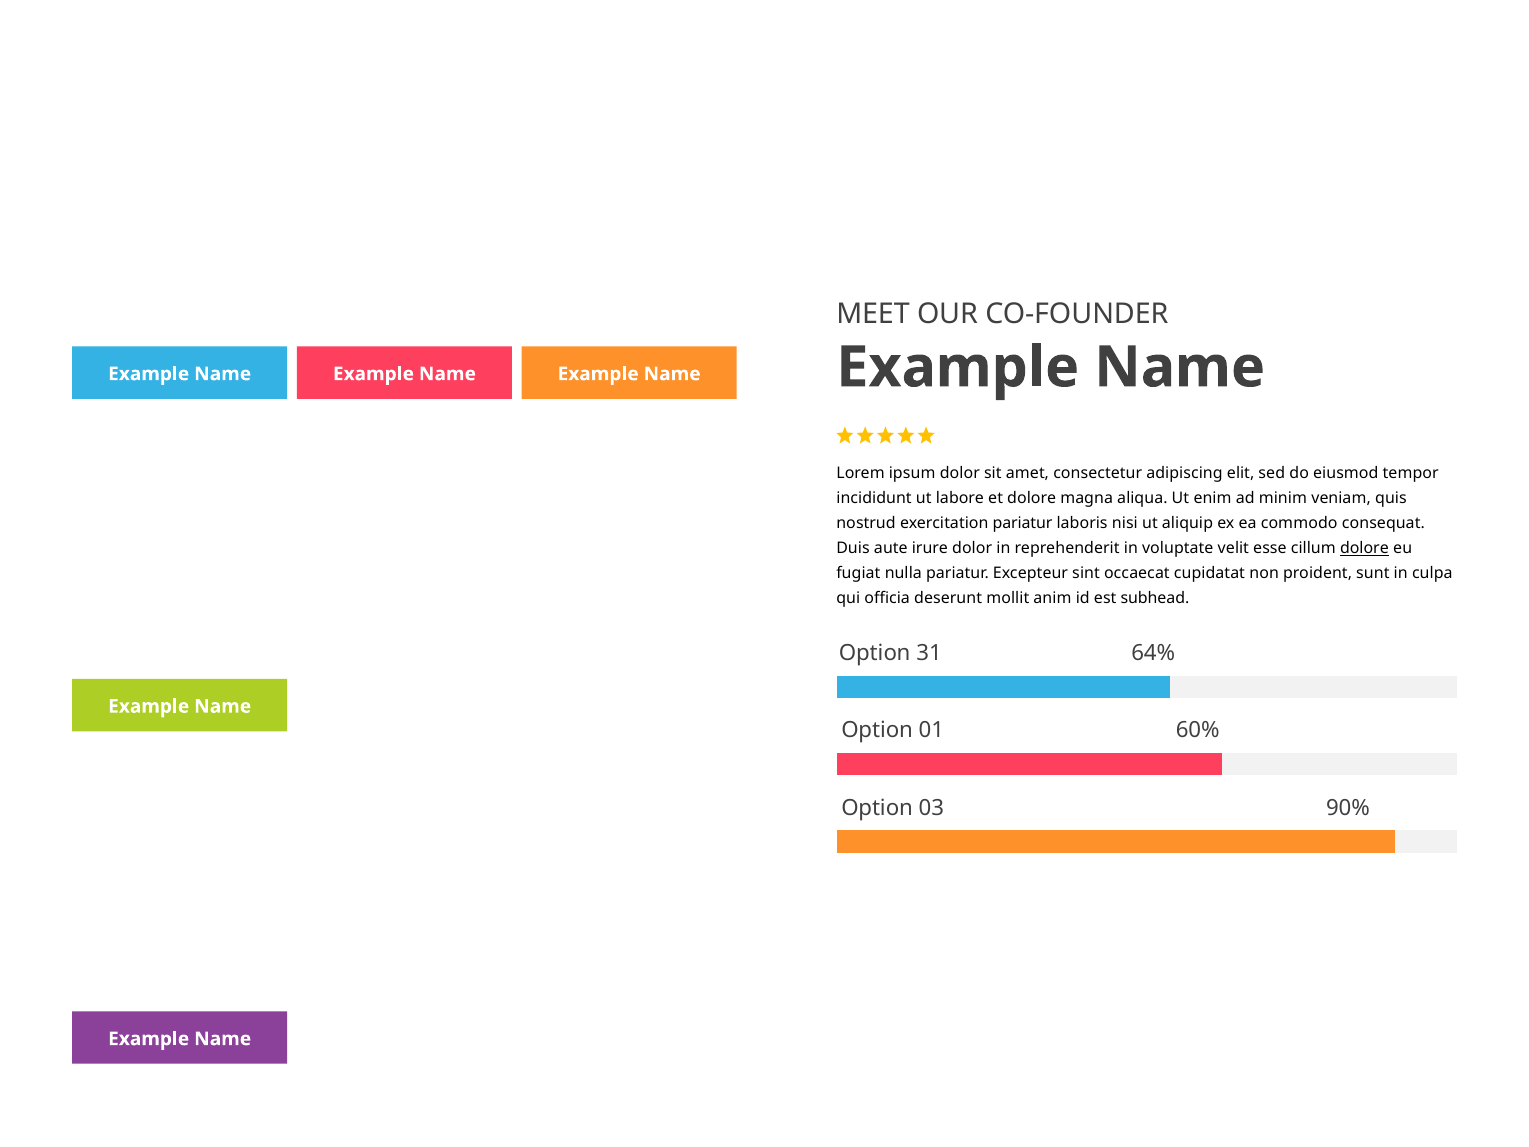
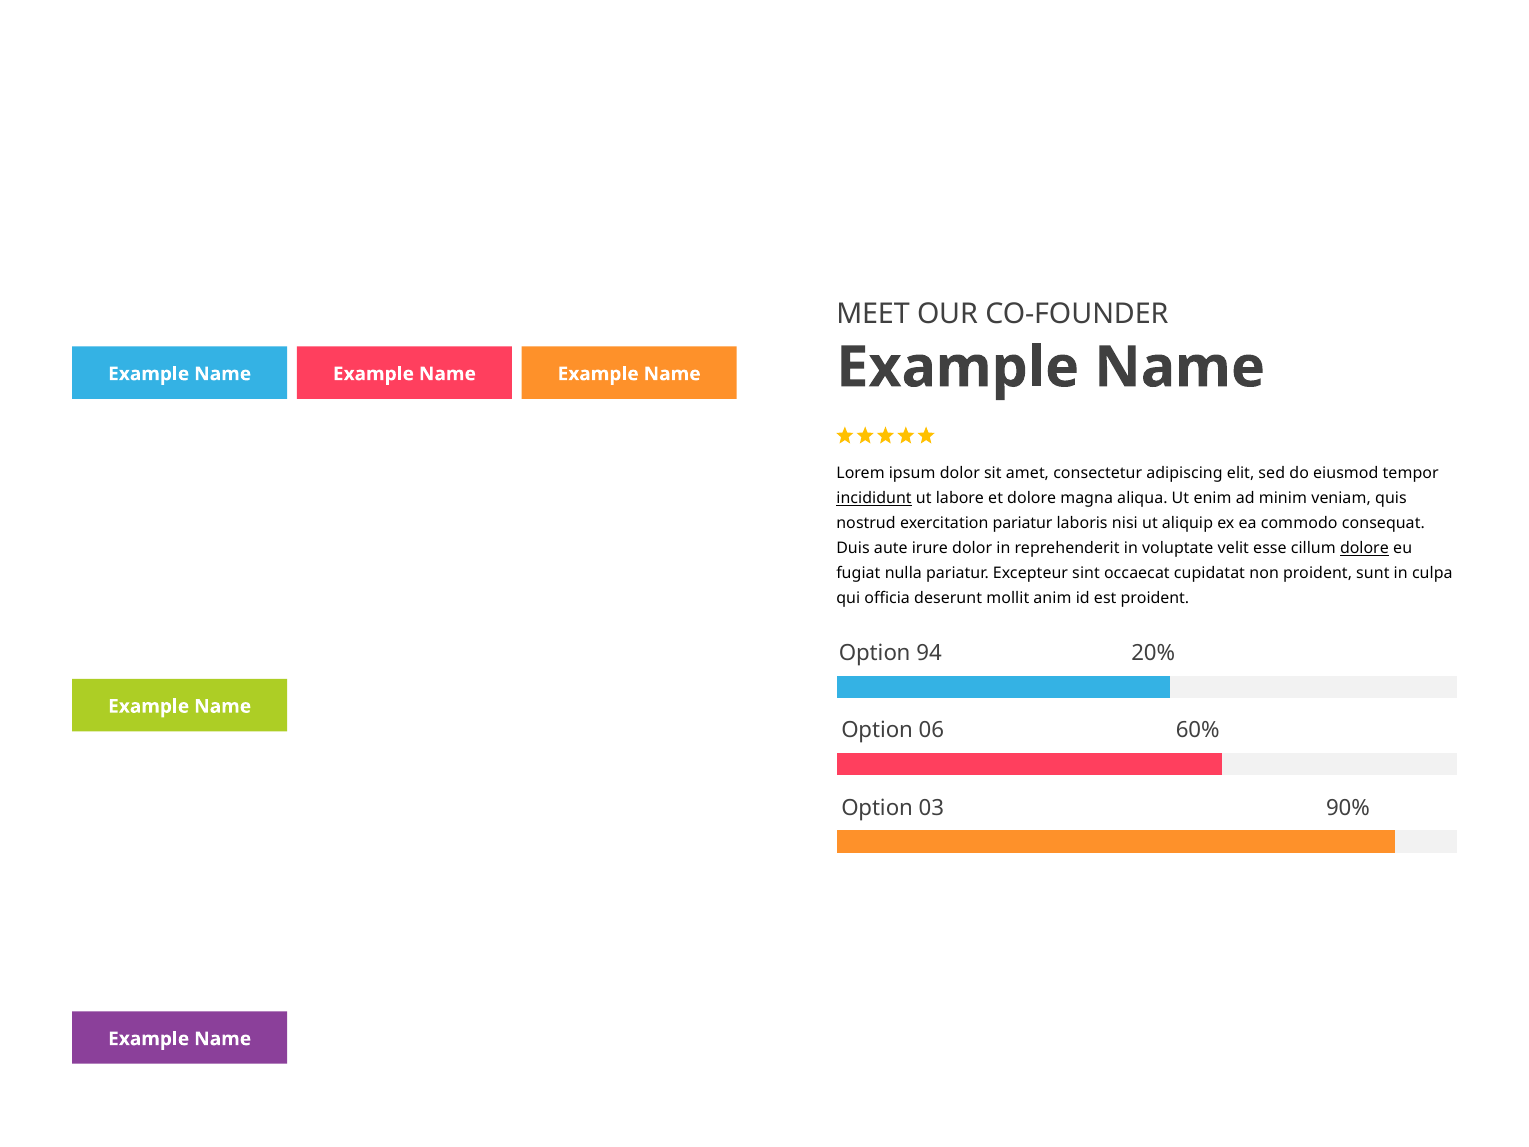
incididunt underline: none -> present
est subhead: subhead -> proident
31: 31 -> 94
64%: 64% -> 20%
01: 01 -> 06
